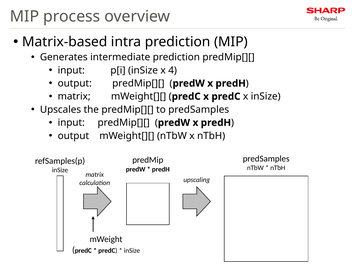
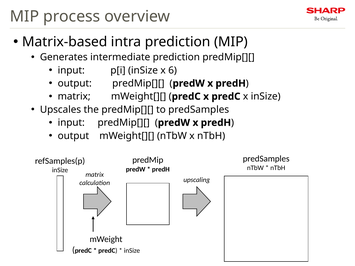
4: 4 -> 6
